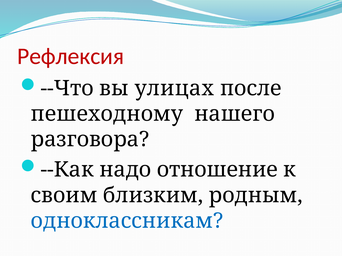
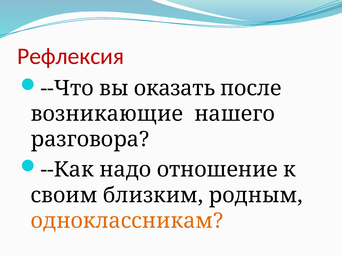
улицах: улицах -> оказать
пешеходному: пешеходному -> возникающие
одноклассникам colour: blue -> orange
